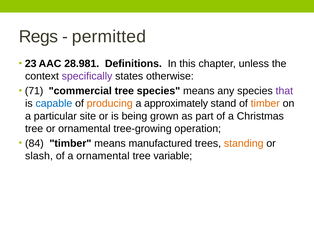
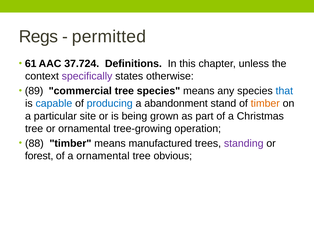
23: 23 -> 61
28.981: 28.981 -> 37.724
71: 71 -> 89
that colour: purple -> blue
producing colour: orange -> blue
approximately: approximately -> abandonment
84: 84 -> 88
standing colour: orange -> purple
slash: slash -> forest
variable: variable -> obvious
